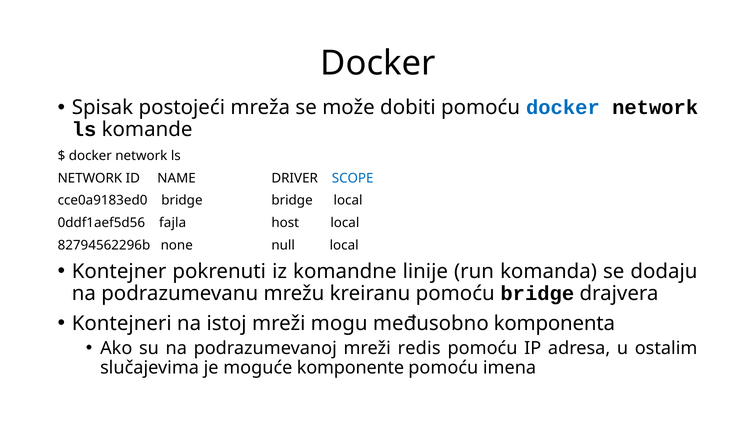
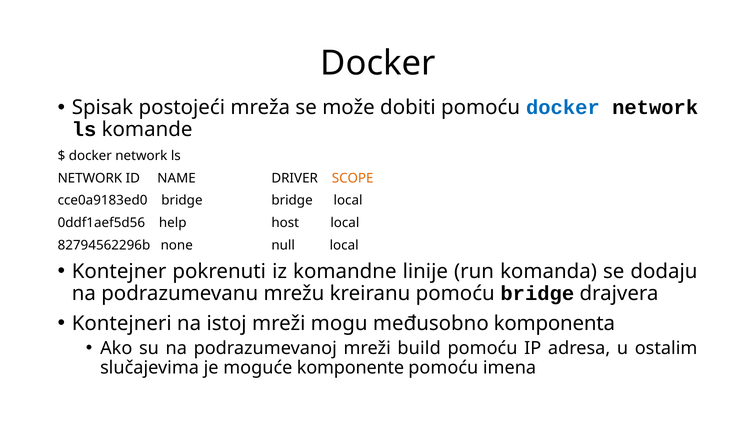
SCOPE colour: blue -> orange
fajla: fajla -> help
redis: redis -> build
